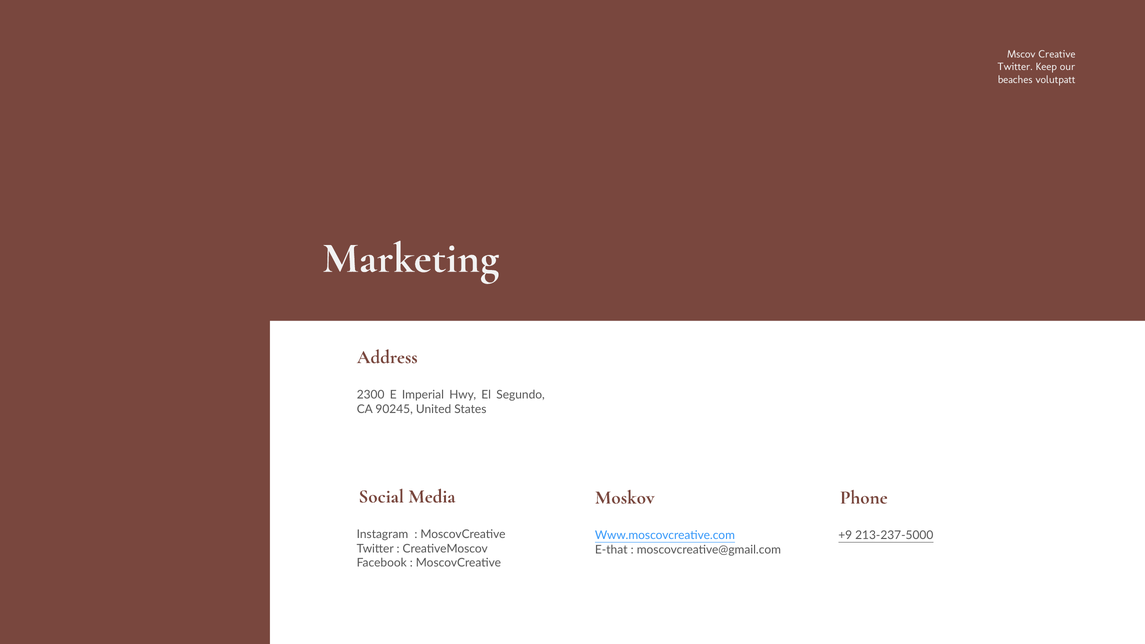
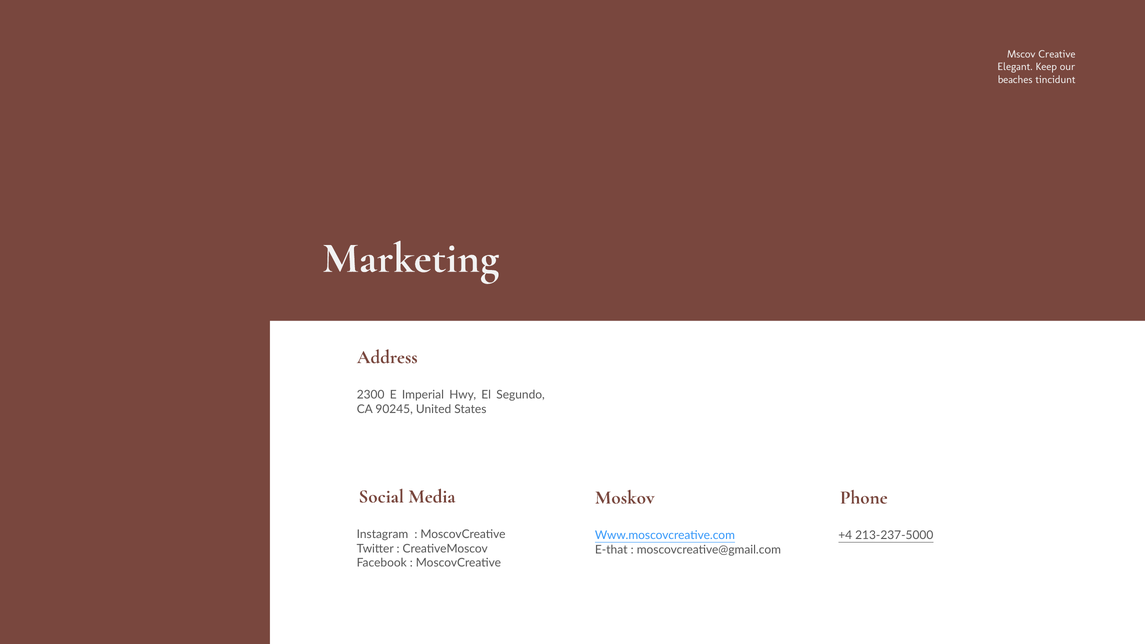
Twitter at (1015, 67): Twitter -> Elegant
volutpatt: volutpatt -> tincidunt
+9: +9 -> +4
